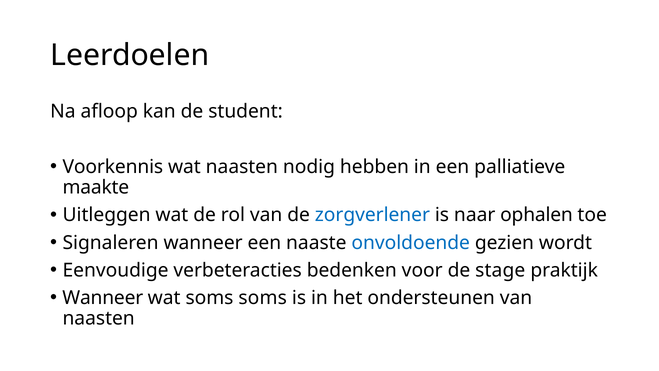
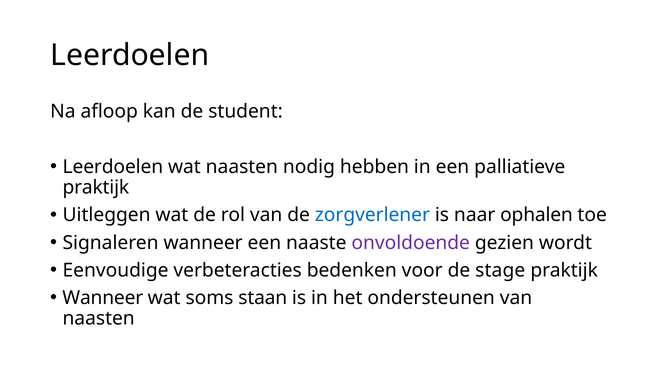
Voorkennis at (113, 167): Voorkennis -> Leerdoelen
maakte at (96, 187): maakte -> praktijk
onvoldoende colour: blue -> purple
soms soms: soms -> staan
